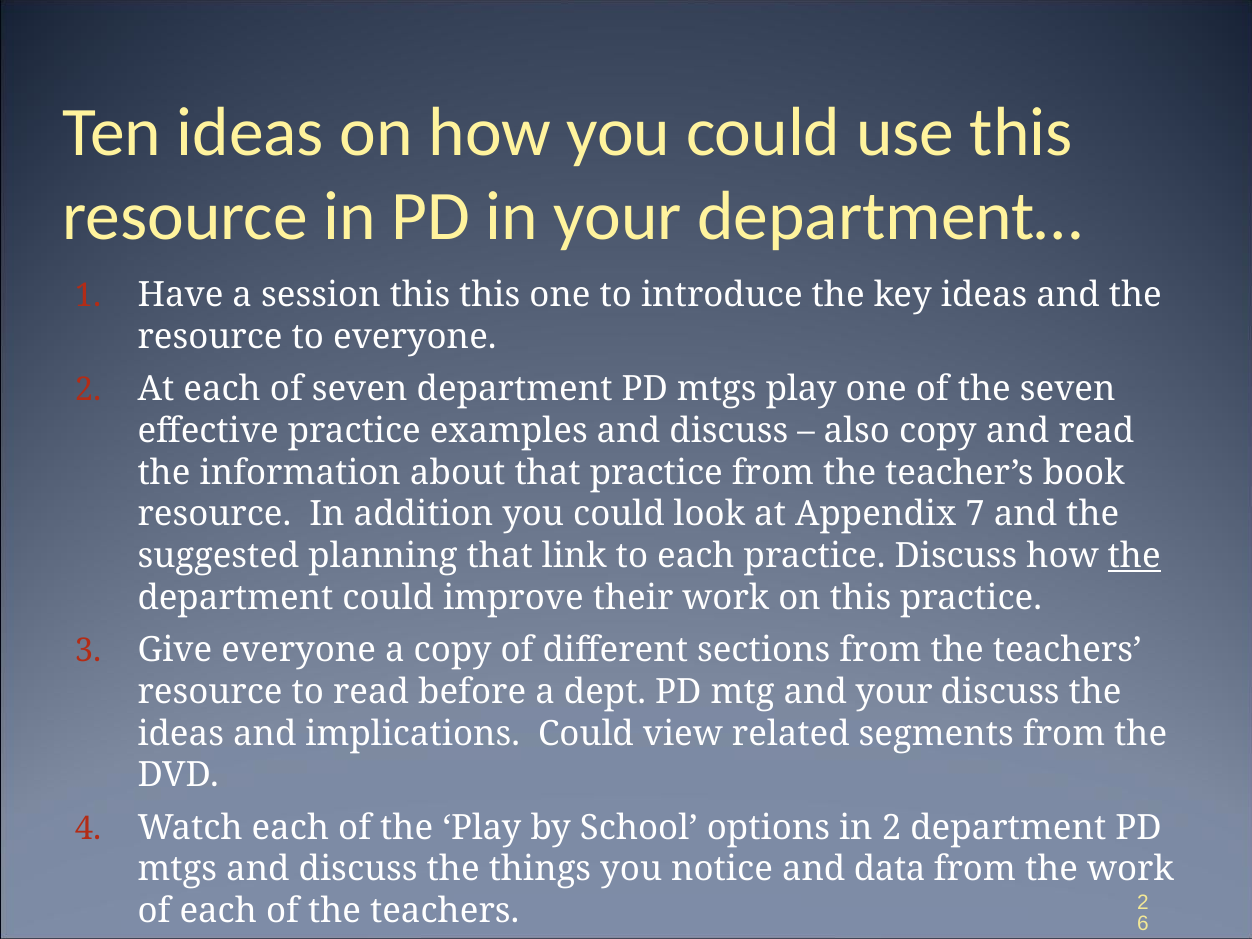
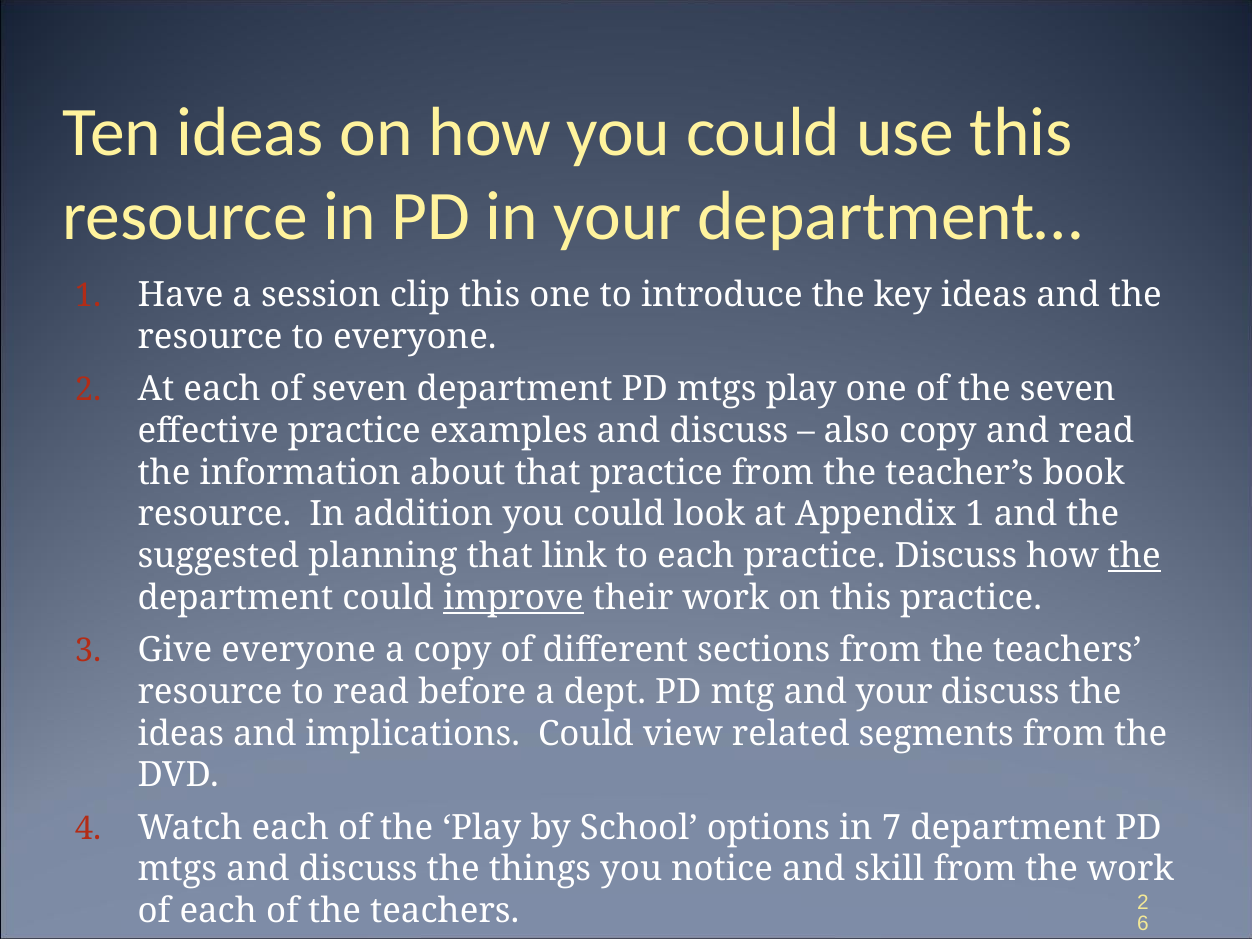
session this: this -> clip
Appendix 7: 7 -> 1
improve underline: none -> present
in 2: 2 -> 7
data: data -> skill
